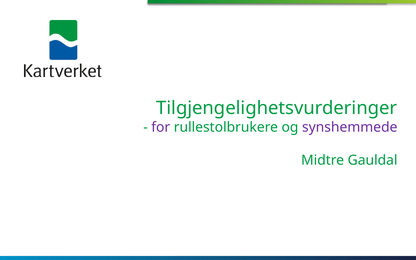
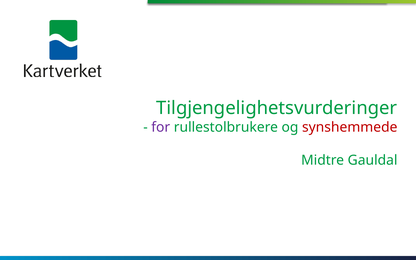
synshemmede colour: purple -> red
